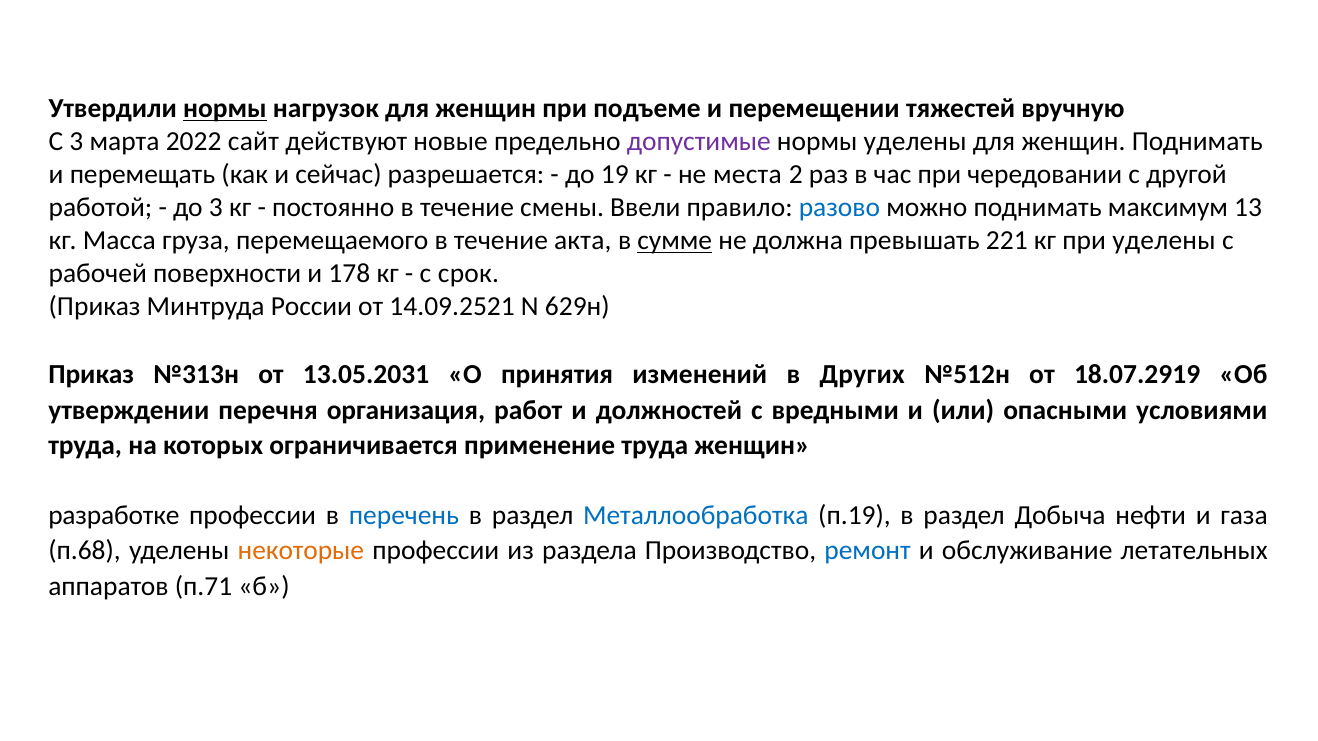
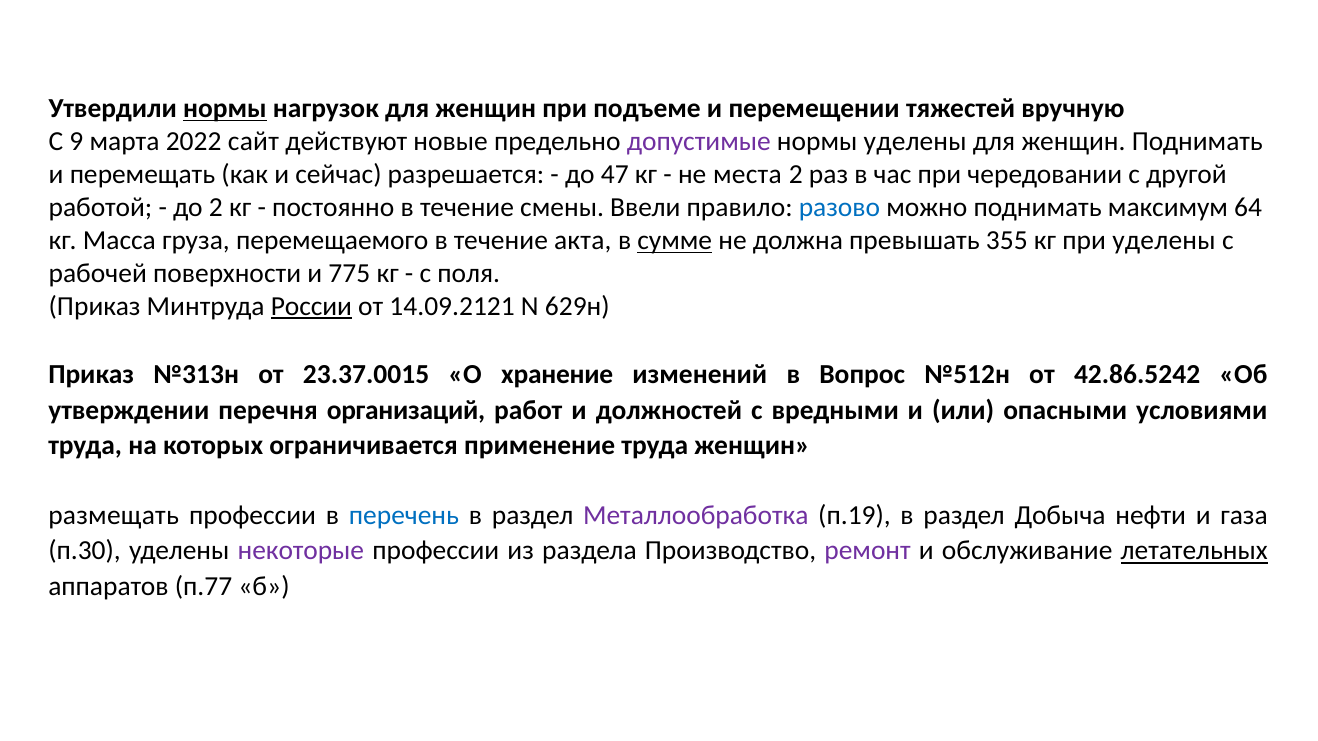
С 3: 3 -> 9
19: 19 -> 47
до 3: 3 -> 2
13: 13 -> 64
221: 221 -> 355
178: 178 -> 775
срок: срок -> поля
России underline: none -> present
14.09.2521: 14.09.2521 -> 14.09.2121
13.05.2031: 13.05.2031 -> 23.37.0015
принятия: принятия -> хранение
Других: Других -> Вопрос
18.07.2919: 18.07.2919 -> 42.86.5242
организация: организация -> организаций
разработке: разработке -> размещать
Металлообработка colour: blue -> purple
п.68: п.68 -> п.30
некоторые colour: orange -> purple
ремонт colour: blue -> purple
летательных underline: none -> present
п.71: п.71 -> п.77
